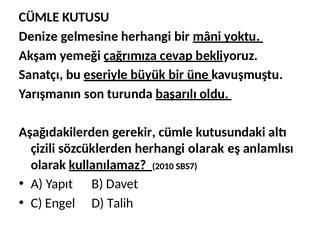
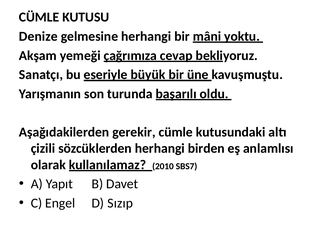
herhangi olarak: olarak -> birden
Talih: Talih -> Sızıp
